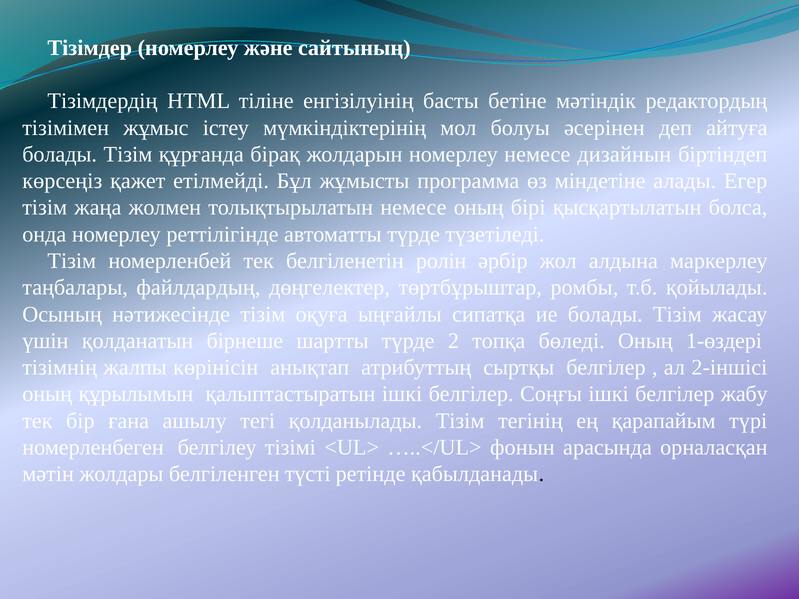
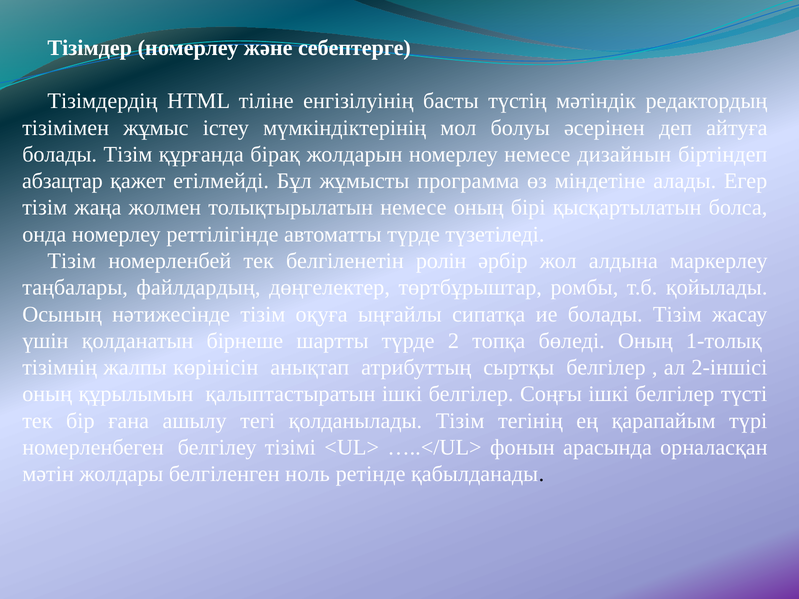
сайтының: сайтының -> себептерге
бетіне: бетіне -> түстің
көрсеңіз: көрсеңіз -> абзацтар
1-өздері: 1-өздері -> 1-толық
жабу: жабу -> түсті
түсті: түсті -> ноль
